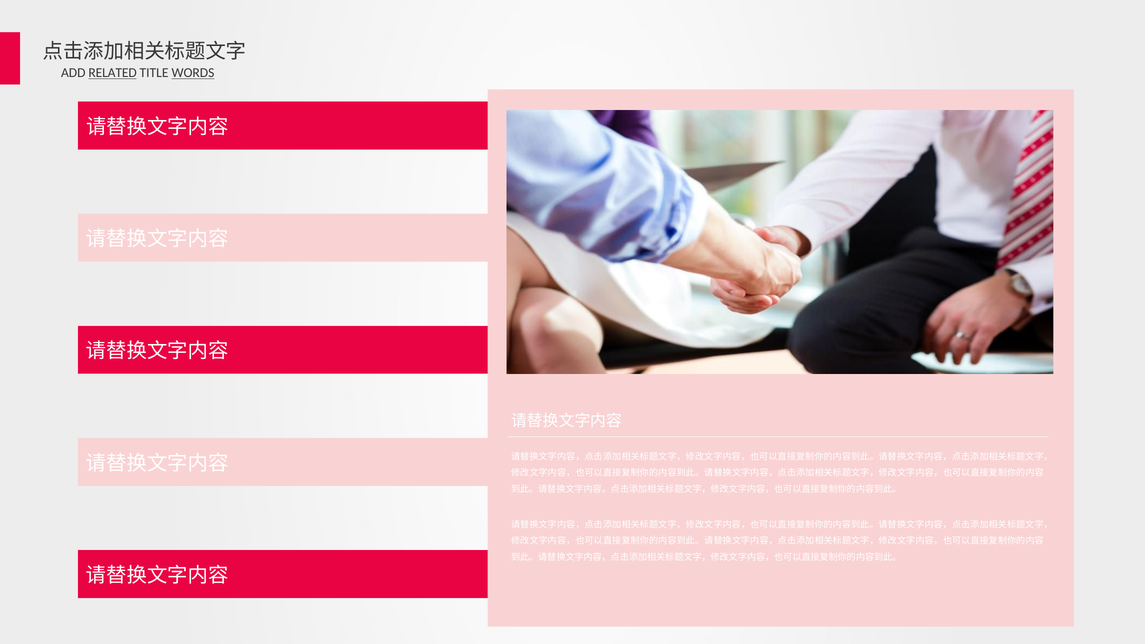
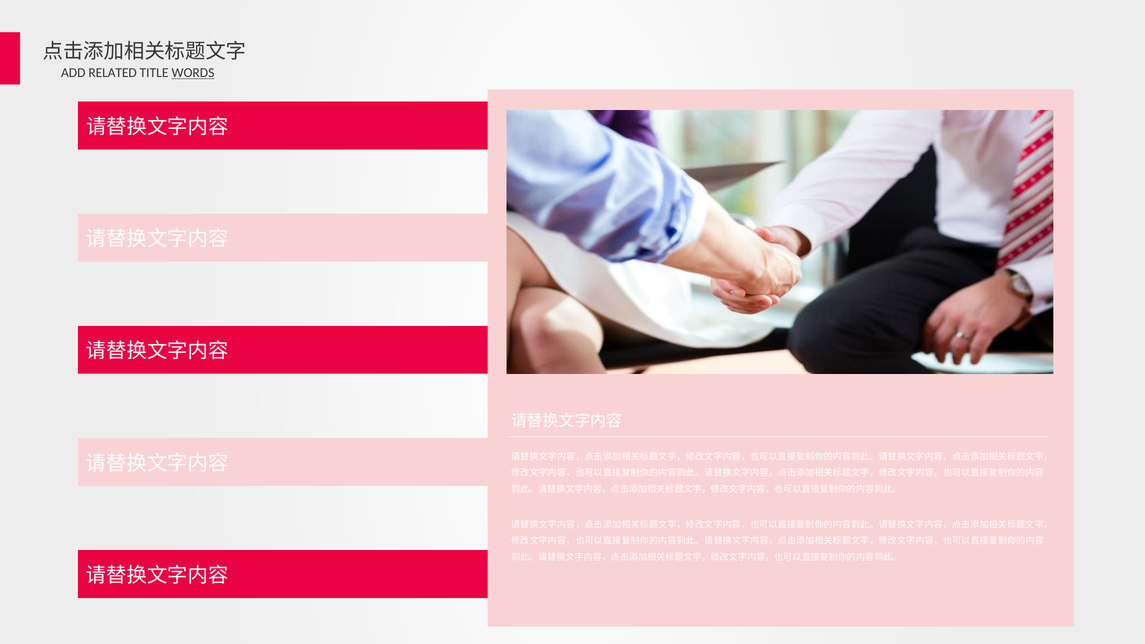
RELATED underline: present -> none
